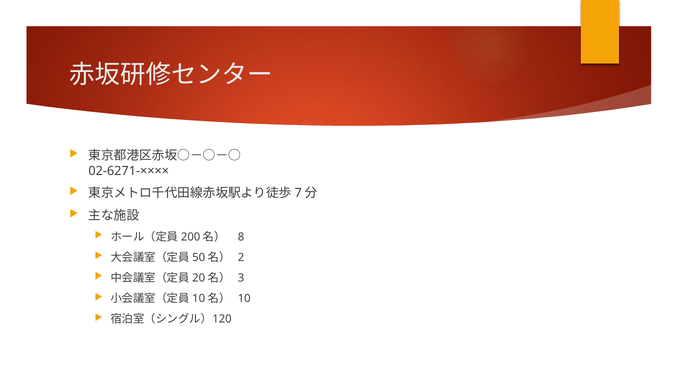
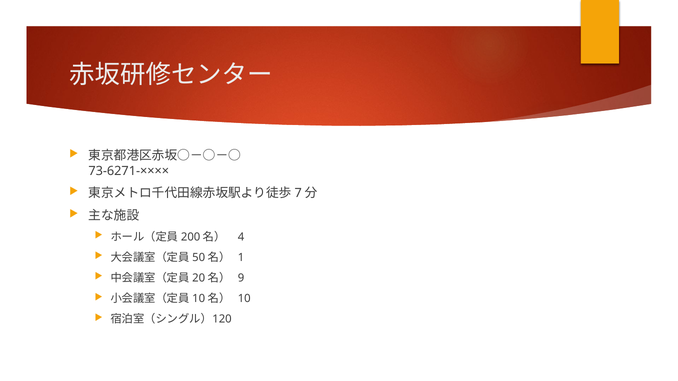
02-6271-××××: 02-6271-×××× -> 73-6271-××××
8: 8 -> 4
2: 2 -> 1
3: 3 -> 9
